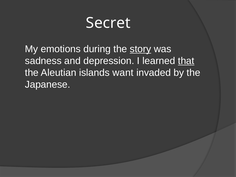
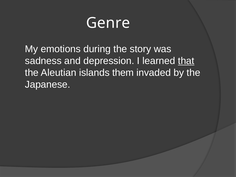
Secret: Secret -> Genre
story underline: present -> none
want: want -> them
